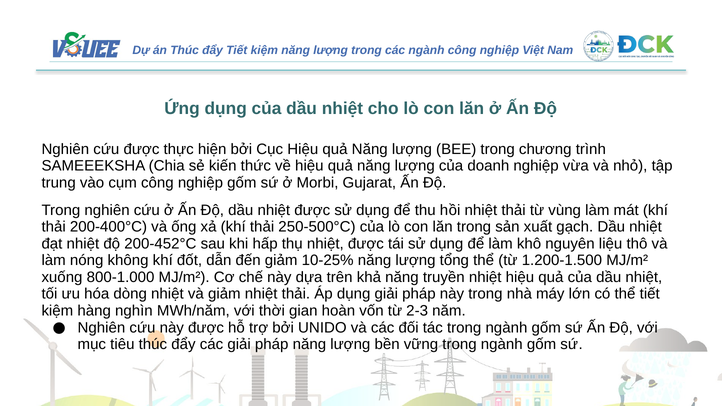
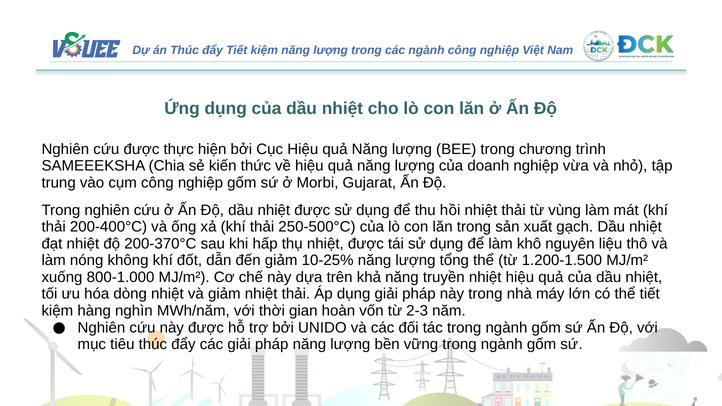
200-452°C: 200-452°C -> 200-370°C
